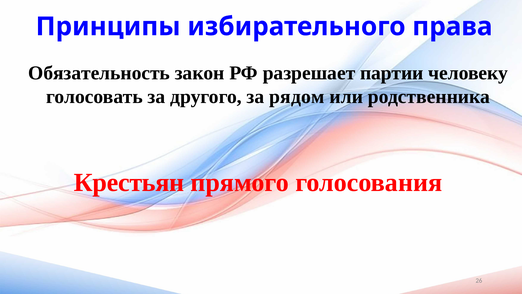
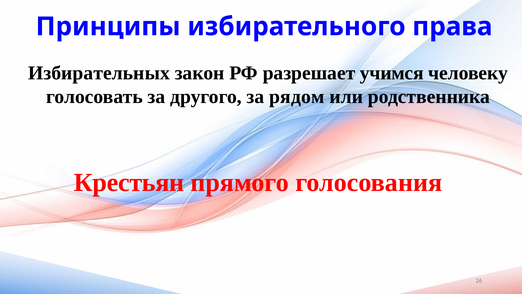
Обязательность: Обязательность -> Избирательных
партии: партии -> учимся
